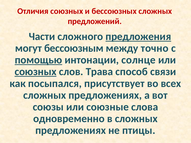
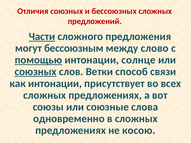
Части underline: none -> present
предложения underline: present -> none
точно: точно -> слово
Трава: Трава -> Ветки
как посыпался: посыпался -> интонации
птицы: птицы -> косою
